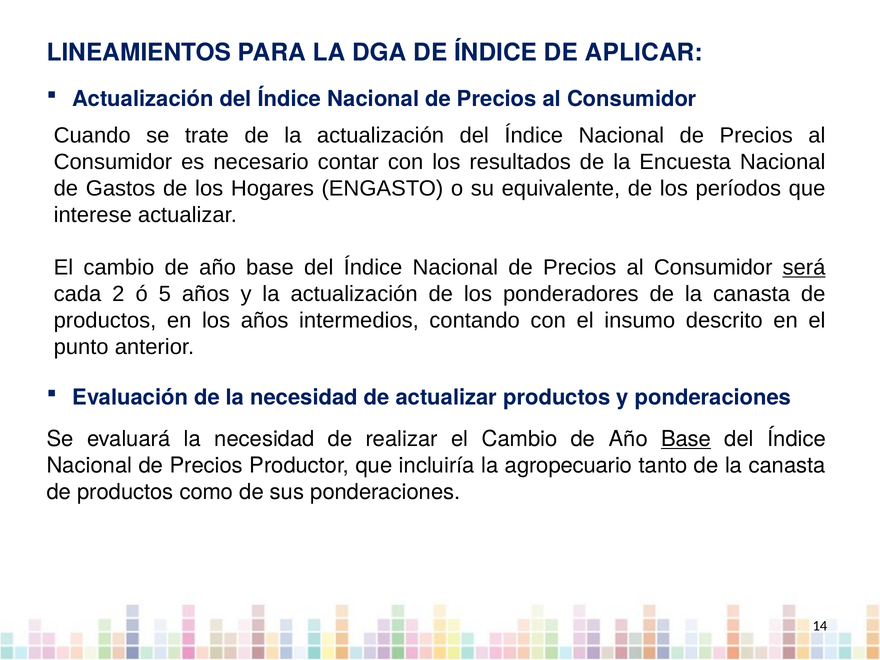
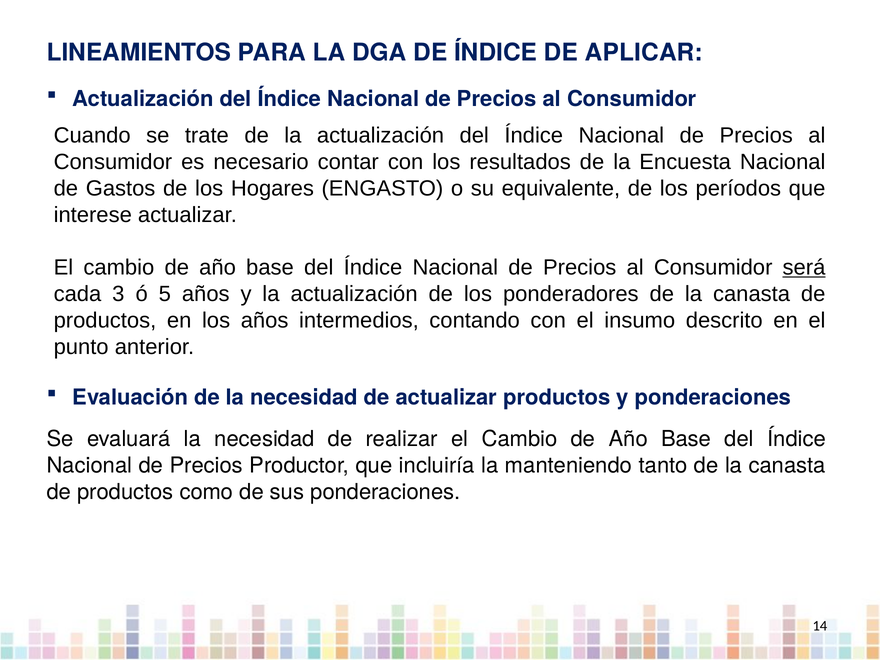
2: 2 -> 3
Base at (686, 439) underline: present -> none
agropecuario: agropecuario -> manteniendo
